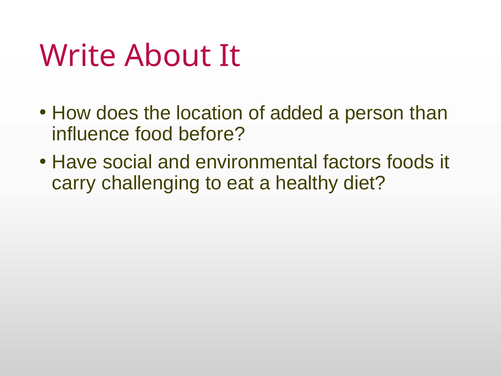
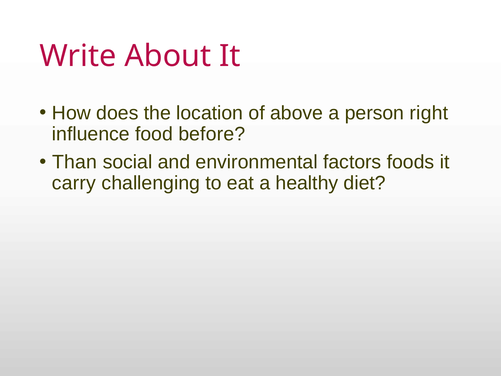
added: added -> above
than: than -> right
Have: Have -> Than
